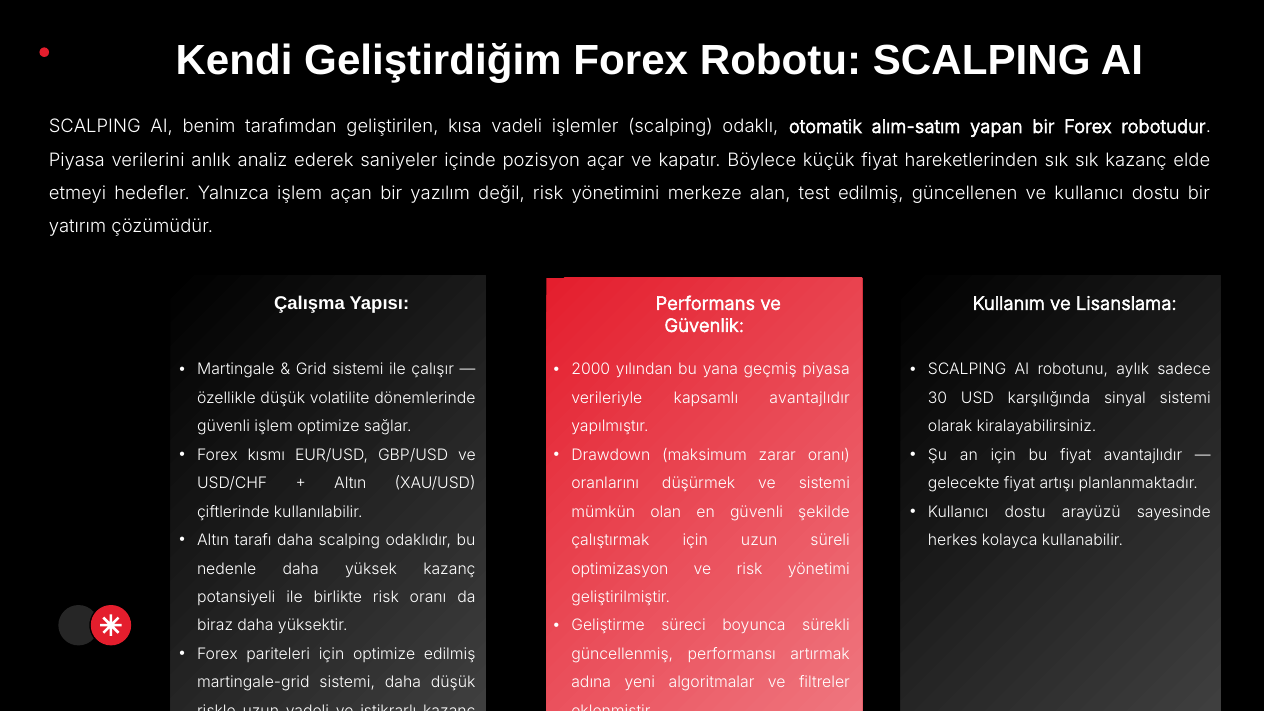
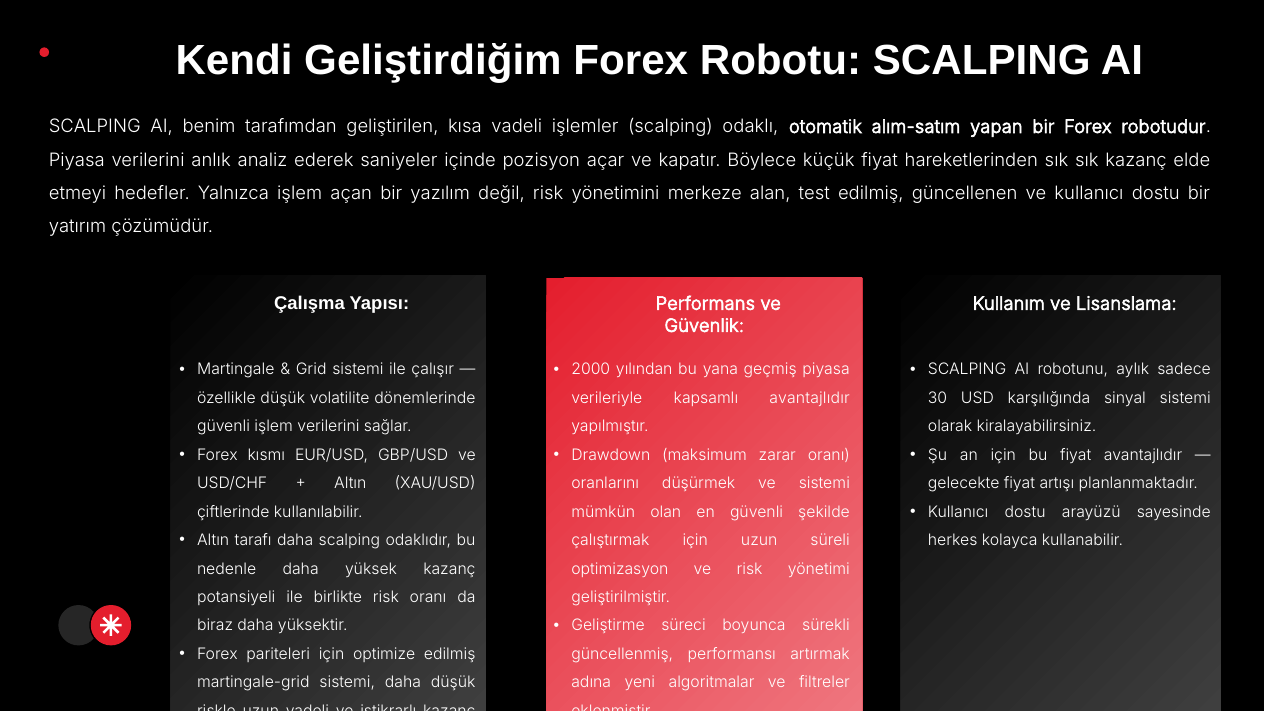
işlem optimize: optimize -> verilerini
